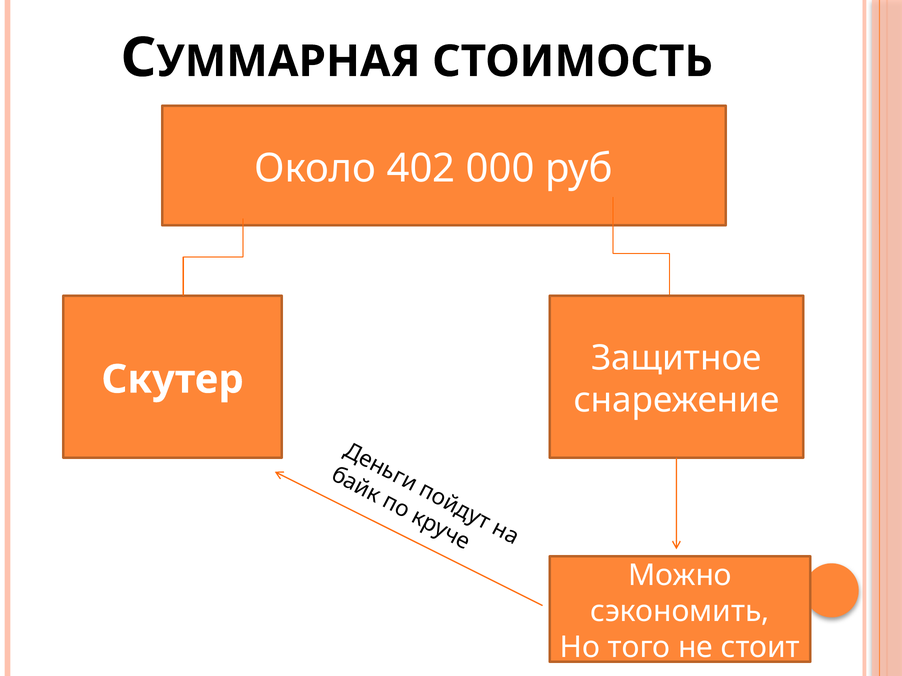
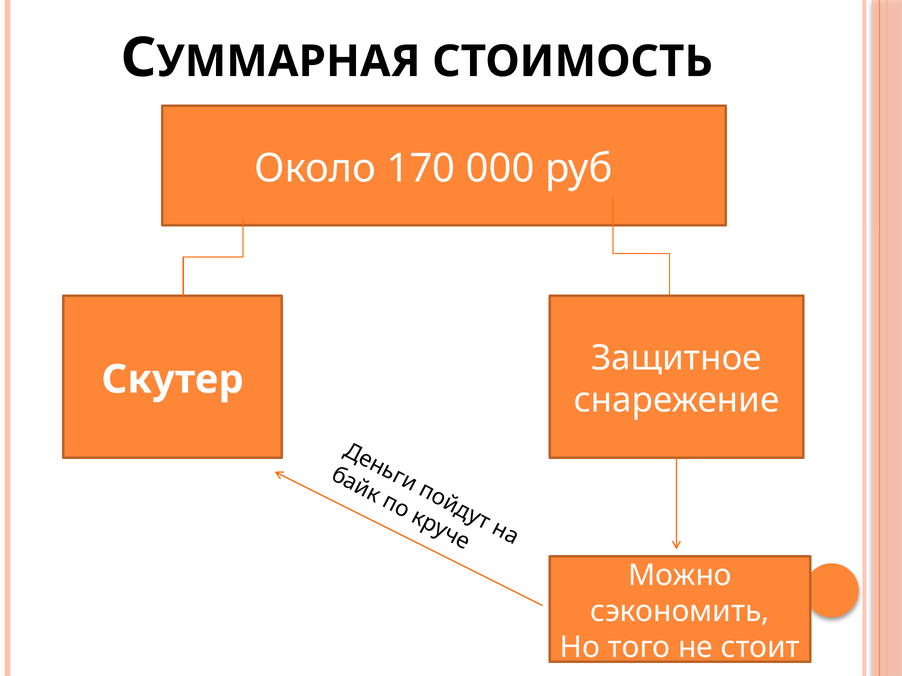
402: 402 -> 170
